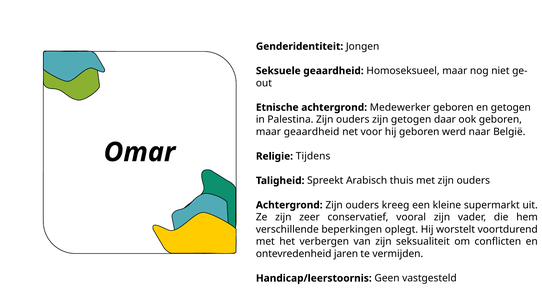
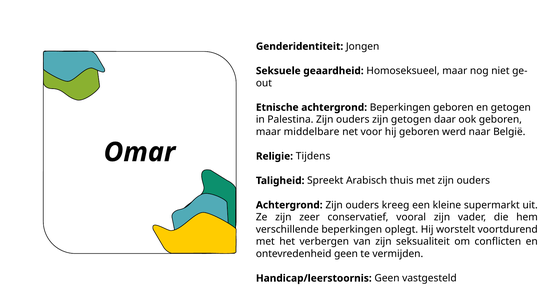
achtergrond Medewerker: Medewerker -> Beperkingen
maar geaardheid: geaardheid -> middelbare
ontevredenheid jaren: jaren -> geen
